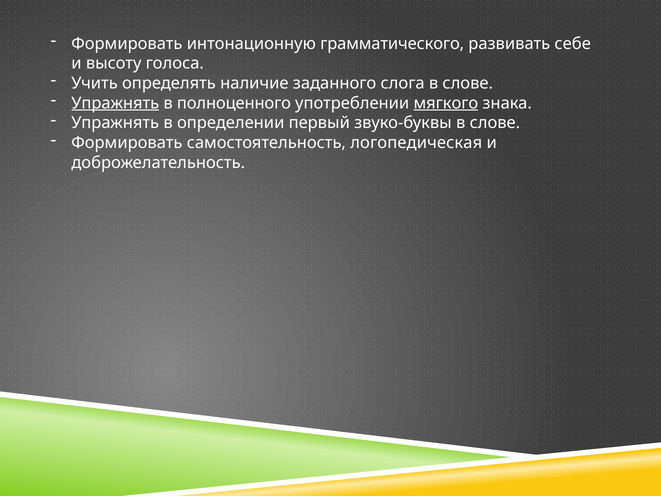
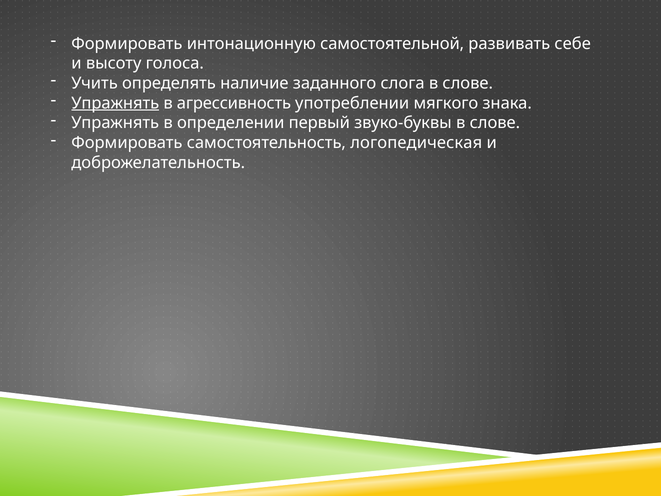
грамматического: грамматического -> самостоятельной
полноценного: полноценного -> агрессивность
мягкого underline: present -> none
